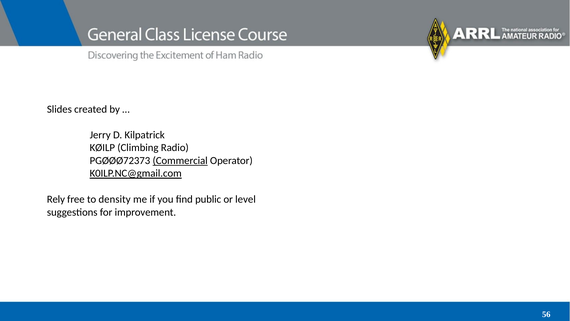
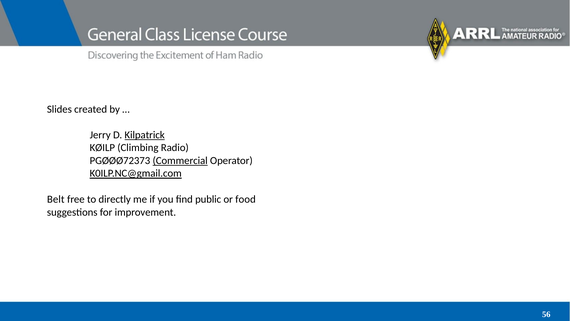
Kilpatrick underline: none -> present
Rely: Rely -> Belt
density: density -> directly
level: level -> food
